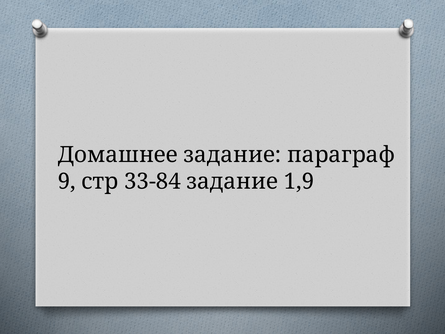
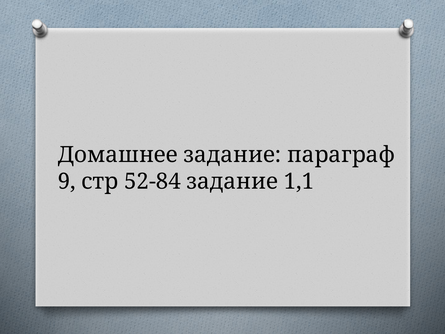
33-84: 33-84 -> 52-84
1,9: 1,9 -> 1,1
